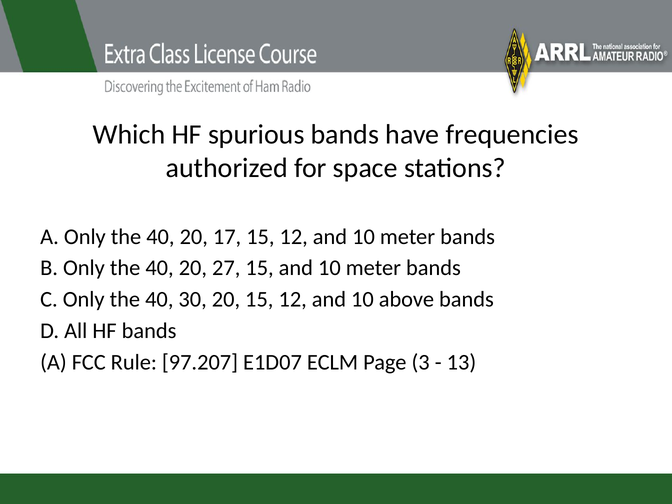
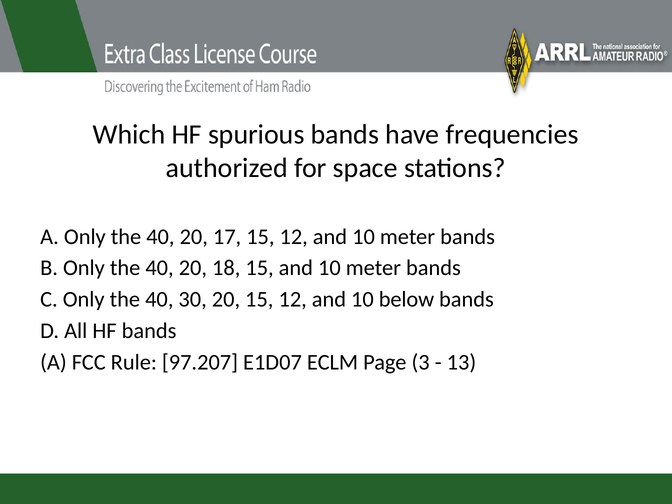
27: 27 -> 18
above: above -> below
